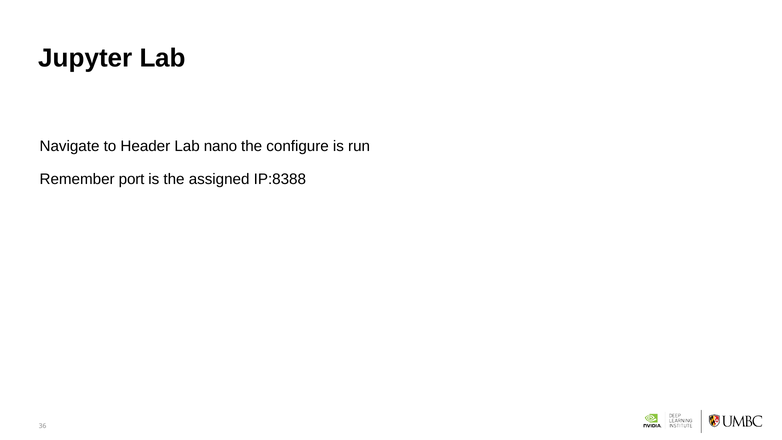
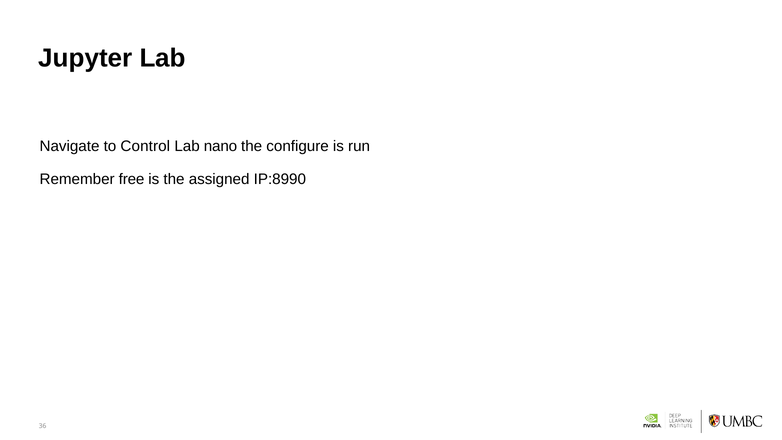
Header: Header -> Control
port: port -> free
IP:8388: IP:8388 -> IP:8990
